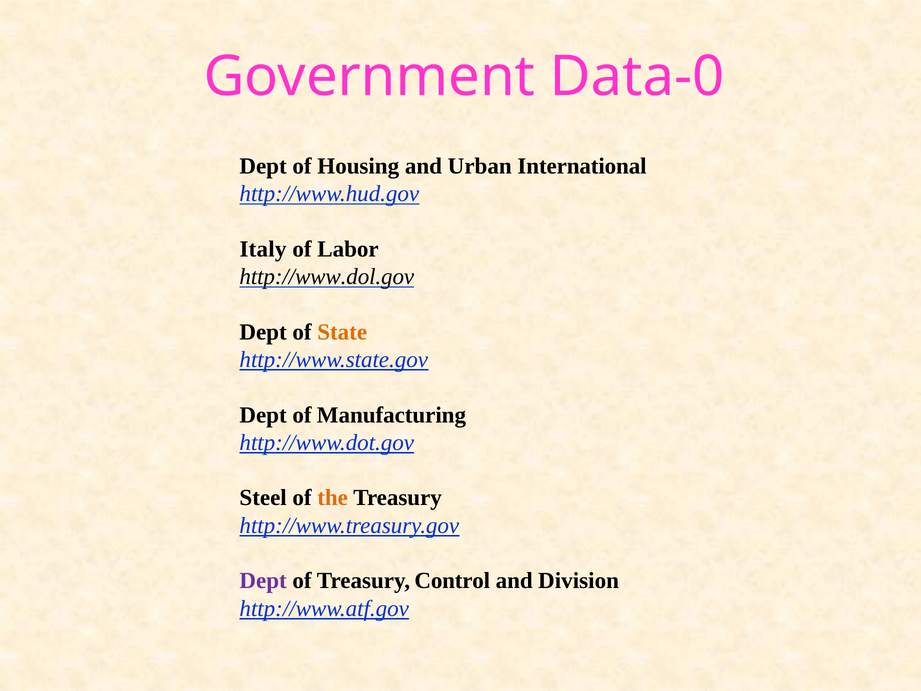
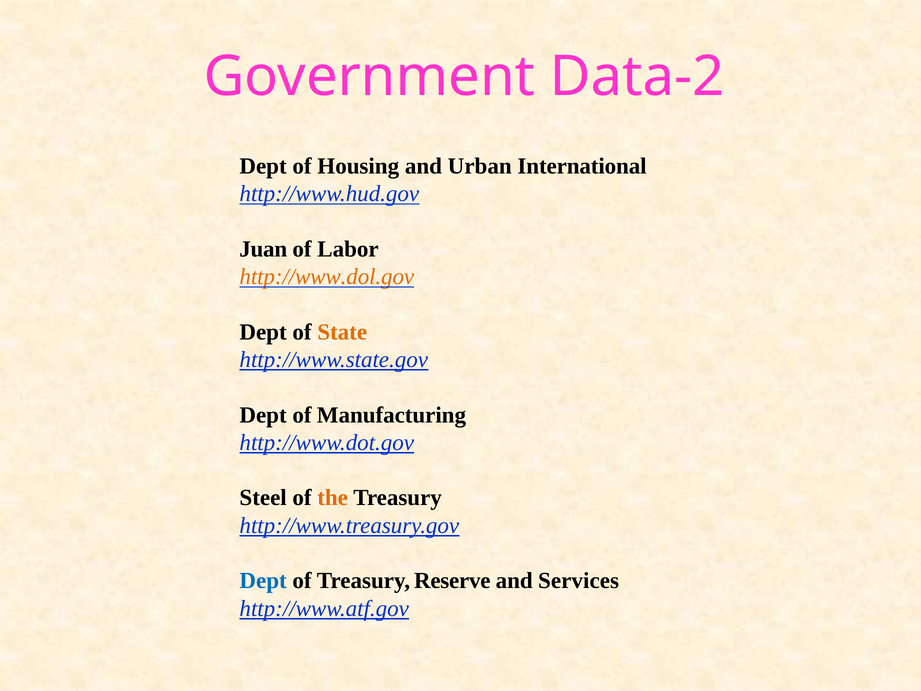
Data-0: Data-0 -> Data-2
Italy: Italy -> Juan
http://www.dol.gov colour: black -> orange
Dept at (263, 581) colour: purple -> blue
Control: Control -> Reserve
Division: Division -> Services
